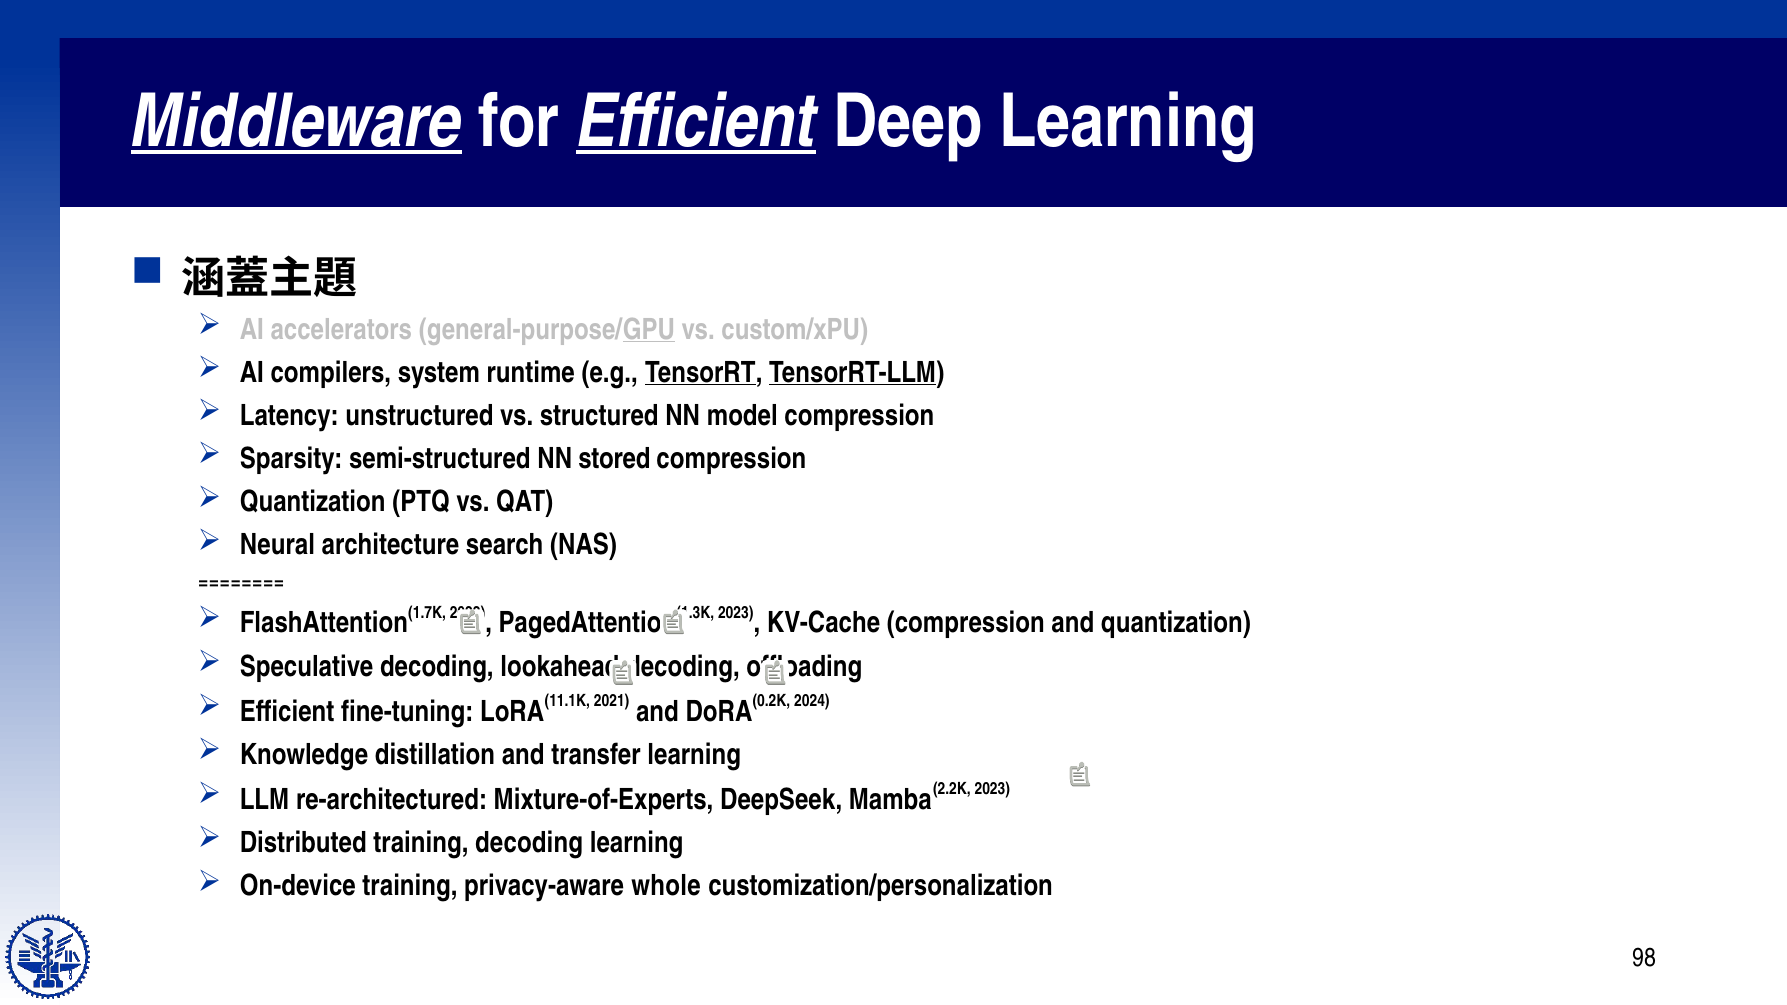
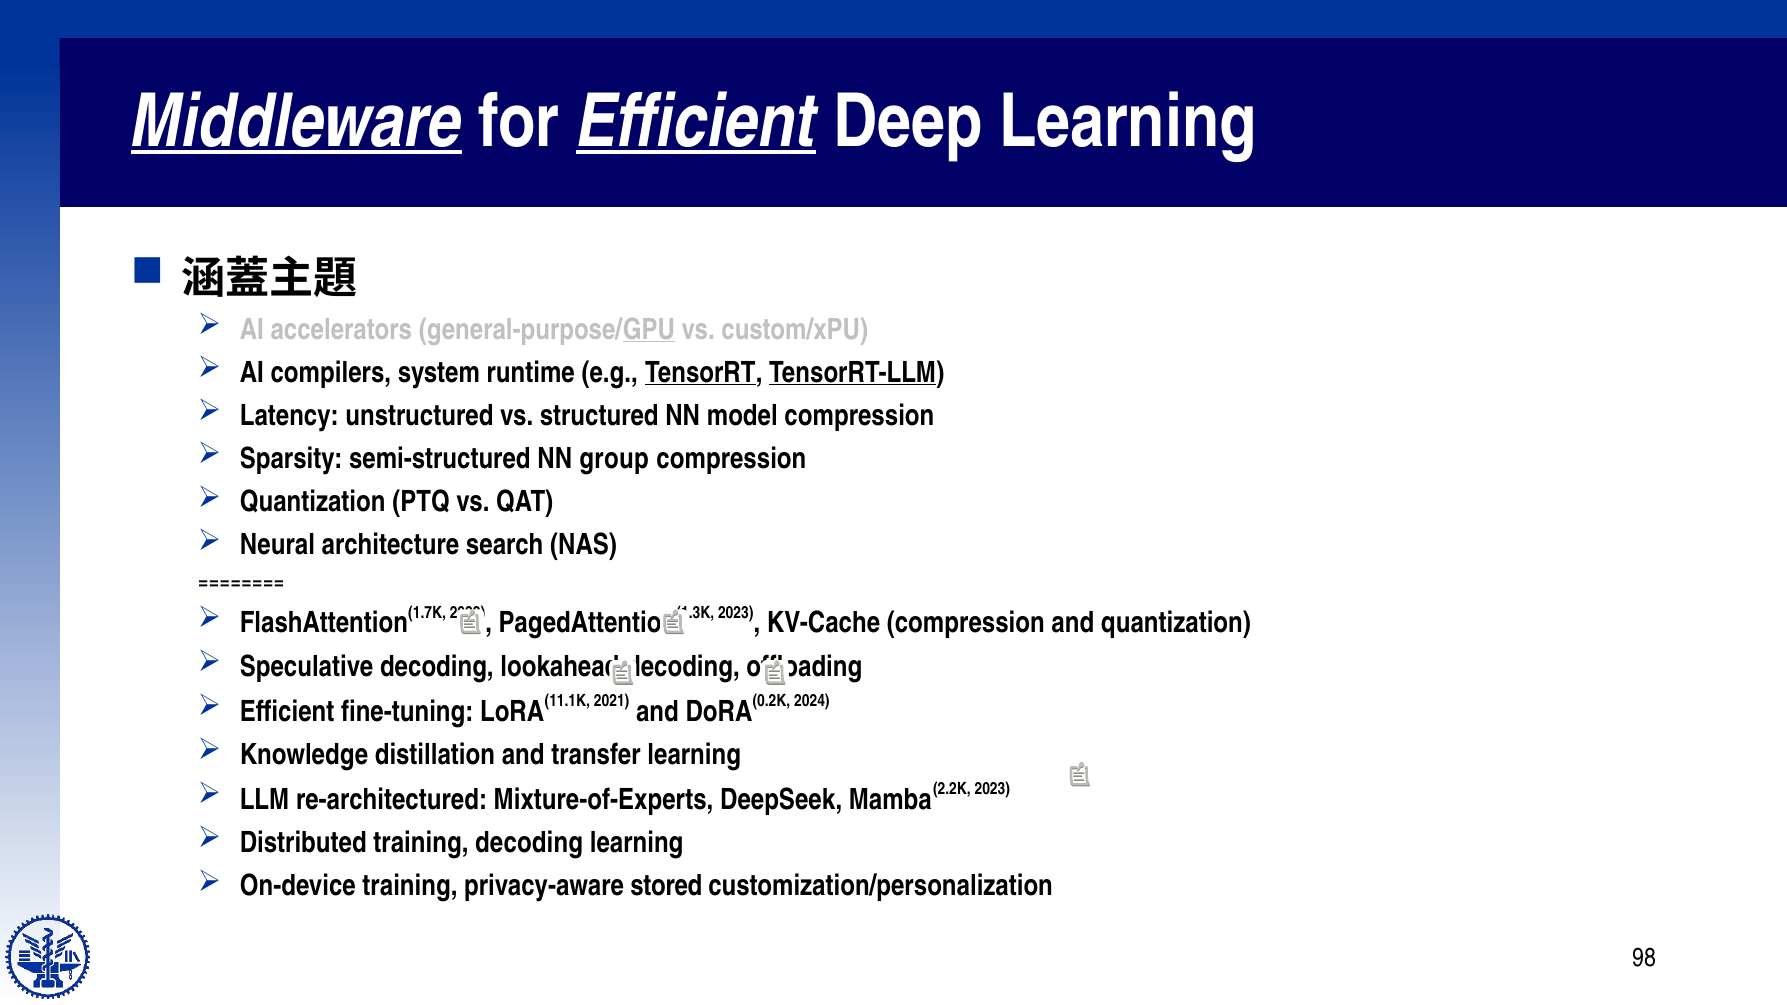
stored: stored -> group
whole: whole -> stored
